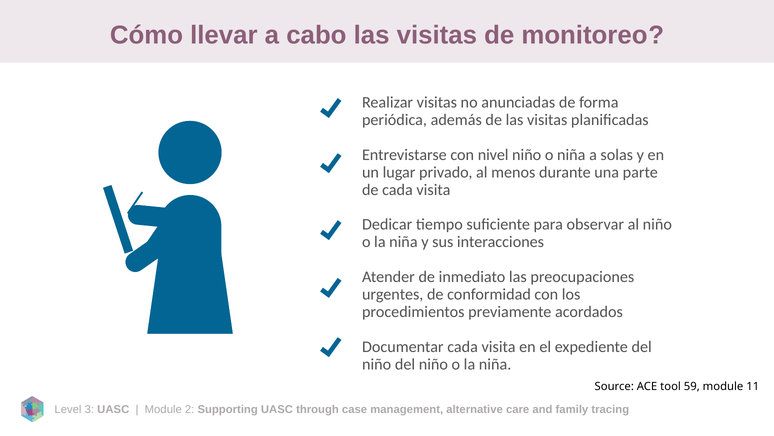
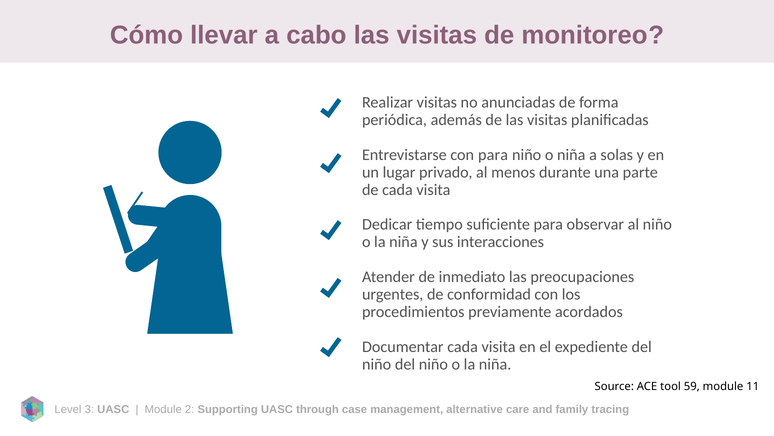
con nivel: nivel -> para
